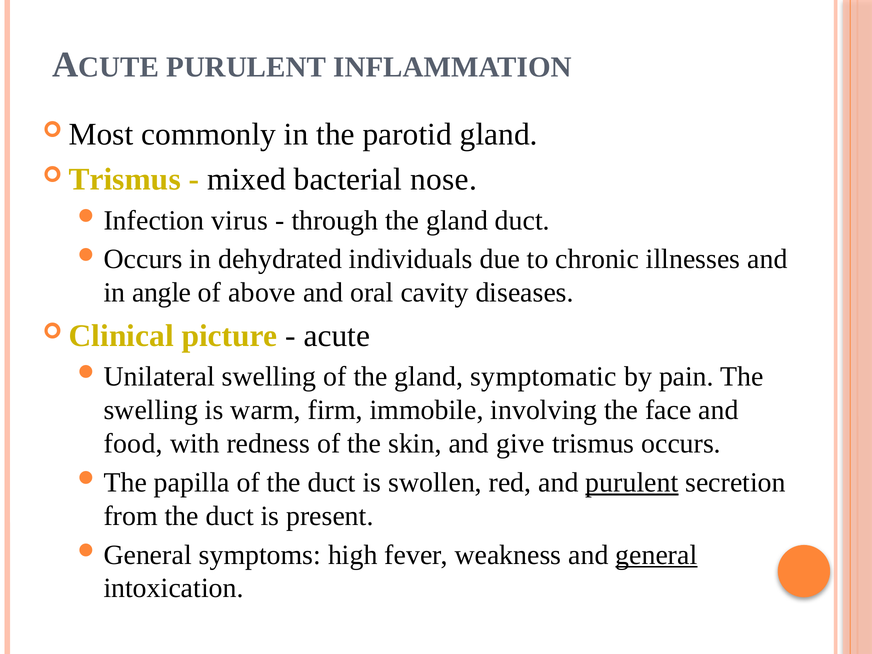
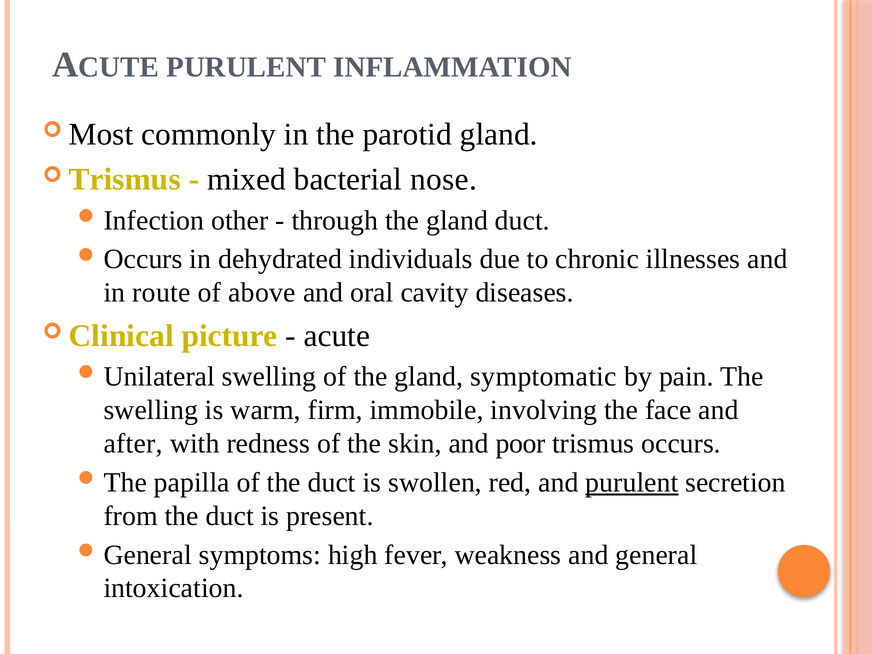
virus: virus -> other
angle: angle -> route
food: food -> after
give: give -> poor
general underline: present -> none
